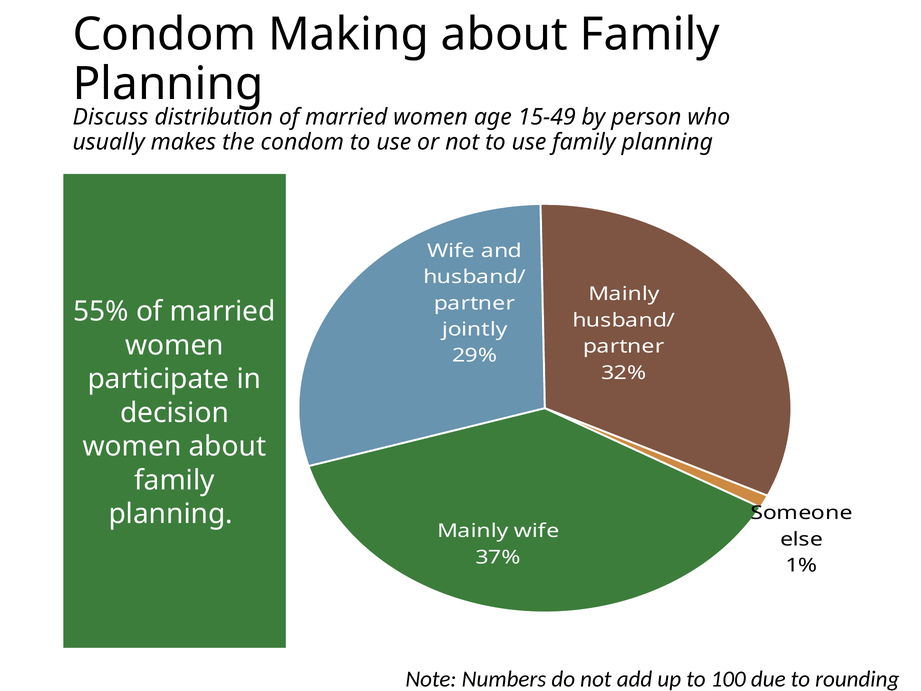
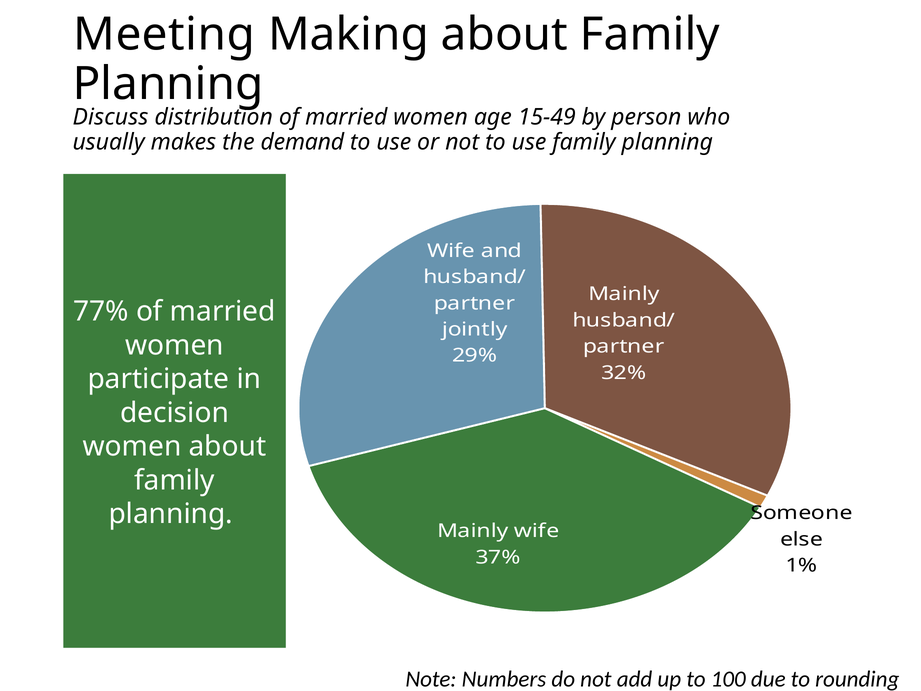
Condom at (164, 34): Condom -> Meeting
the condom: condom -> demand
55%: 55% -> 77%
